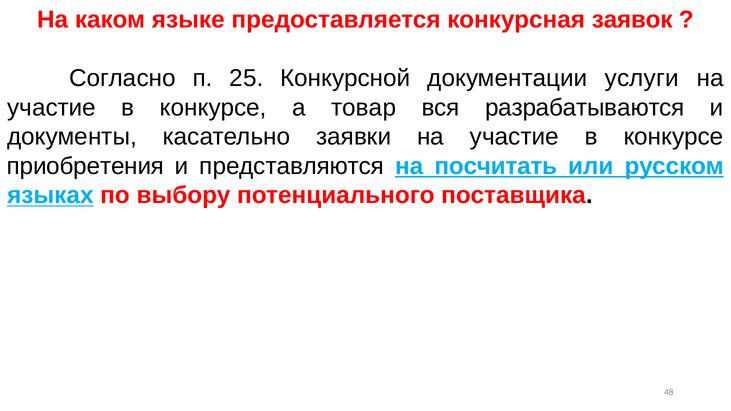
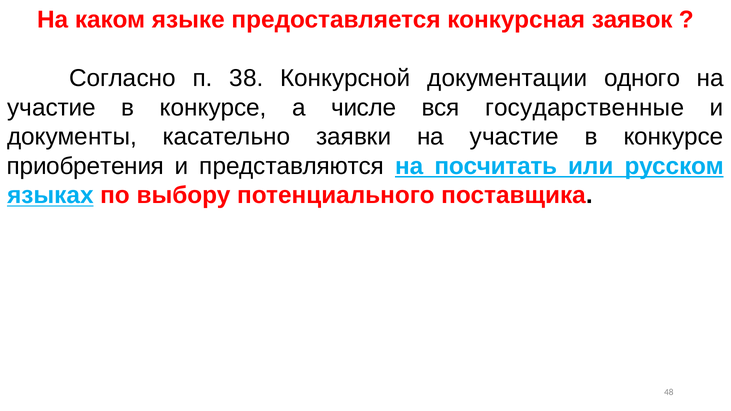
25: 25 -> 38
услуги: услуги -> одного
товар: товар -> числе
разрабатываются: разрабатываются -> государственные
